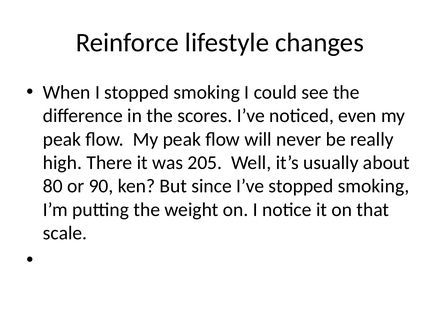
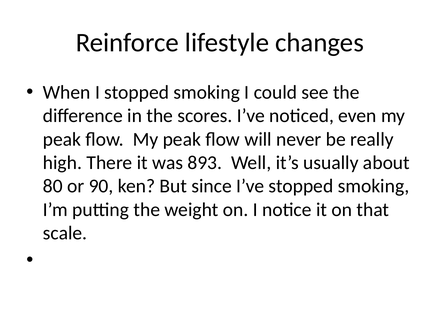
205: 205 -> 893
